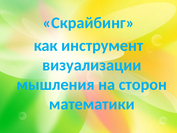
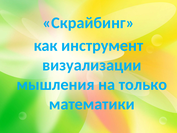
сторон: сторон -> только
